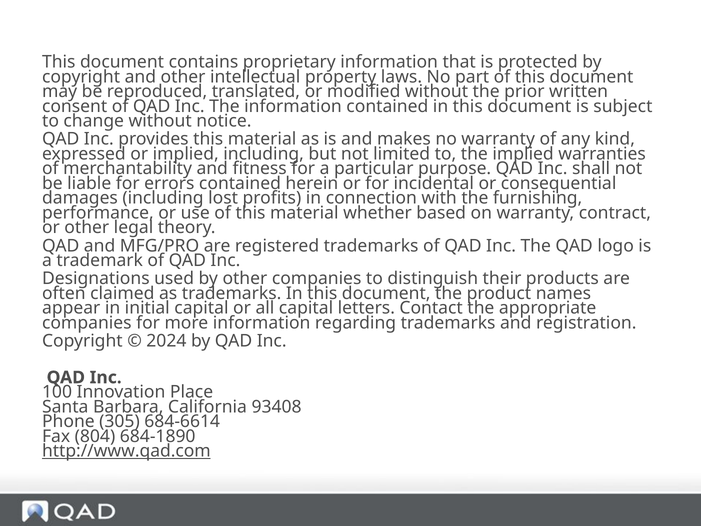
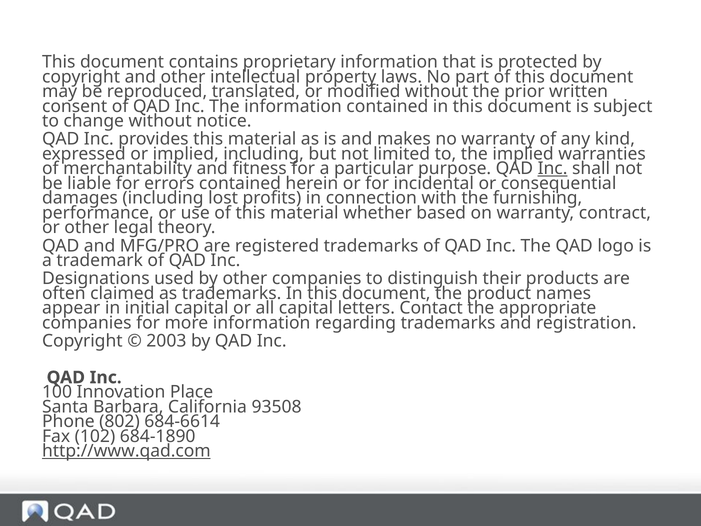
Inc at (553, 169) underline: none -> present
2024: 2024 -> 2003
93408: 93408 -> 93508
305: 305 -> 802
804: 804 -> 102
